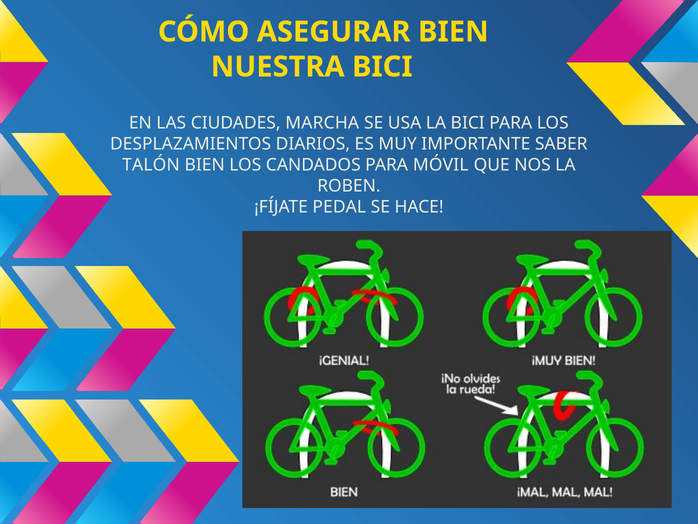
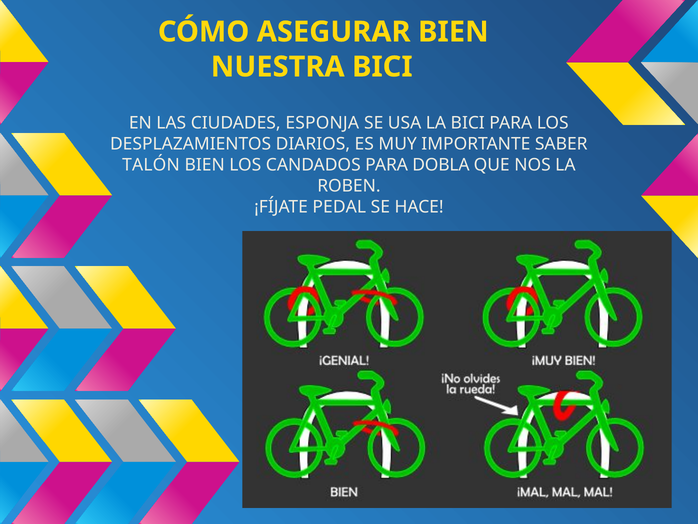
MARCHA: MARCHA -> ESPONJA
MÓVIL: MÓVIL -> DOBLA
